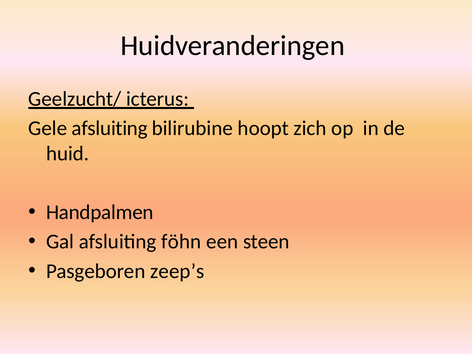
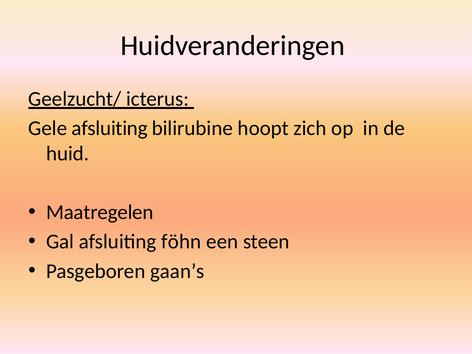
Handpalmen: Handpalmen -> Maatregelen
zeep’s: zeep’s -> gaan’s
